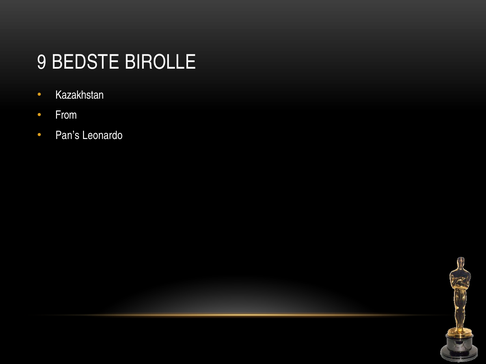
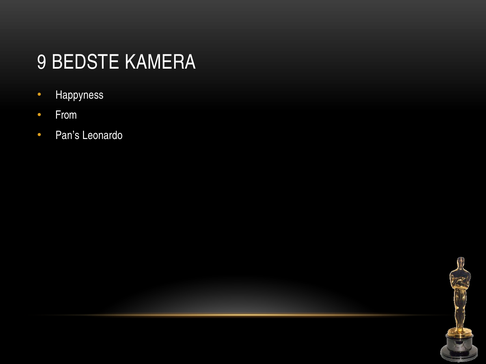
BIROLLE: BIROLLE -> KAMERA
Kazakhstan: Kazakhstan -> Happyness
